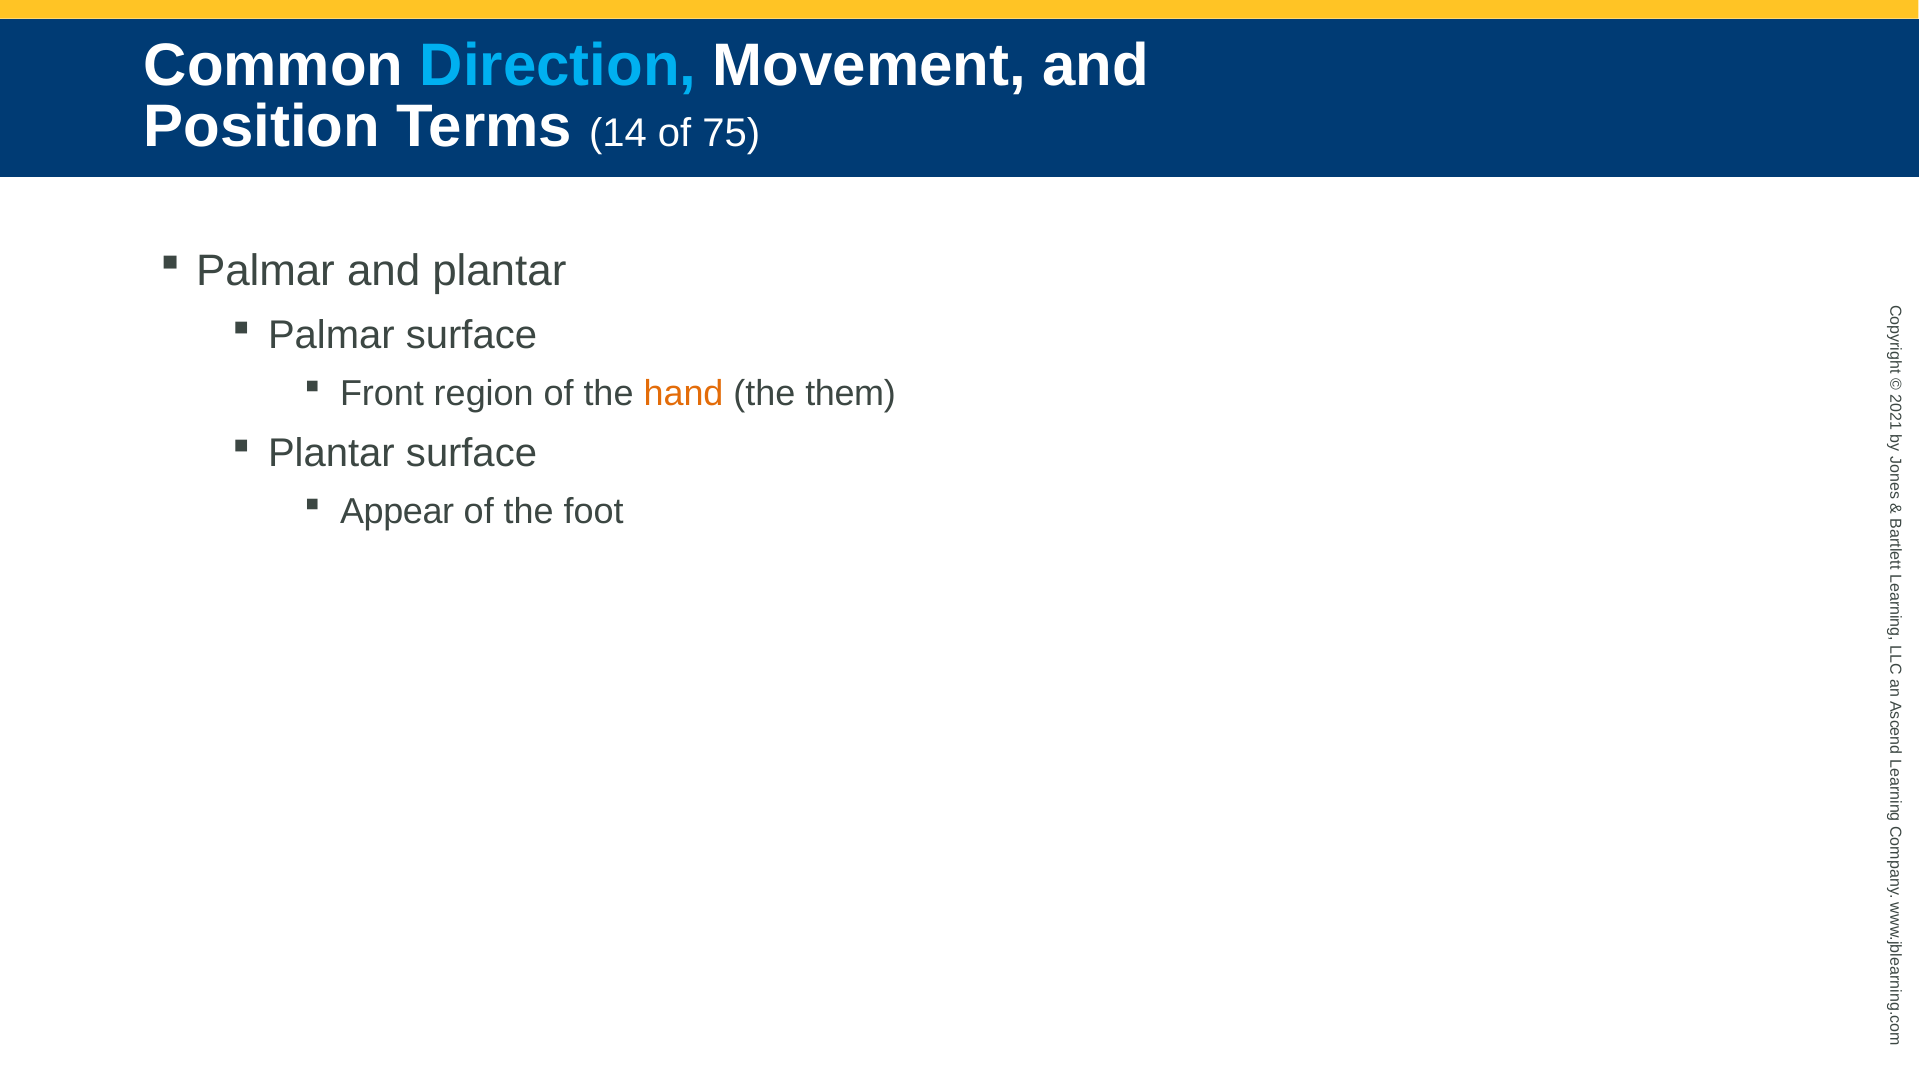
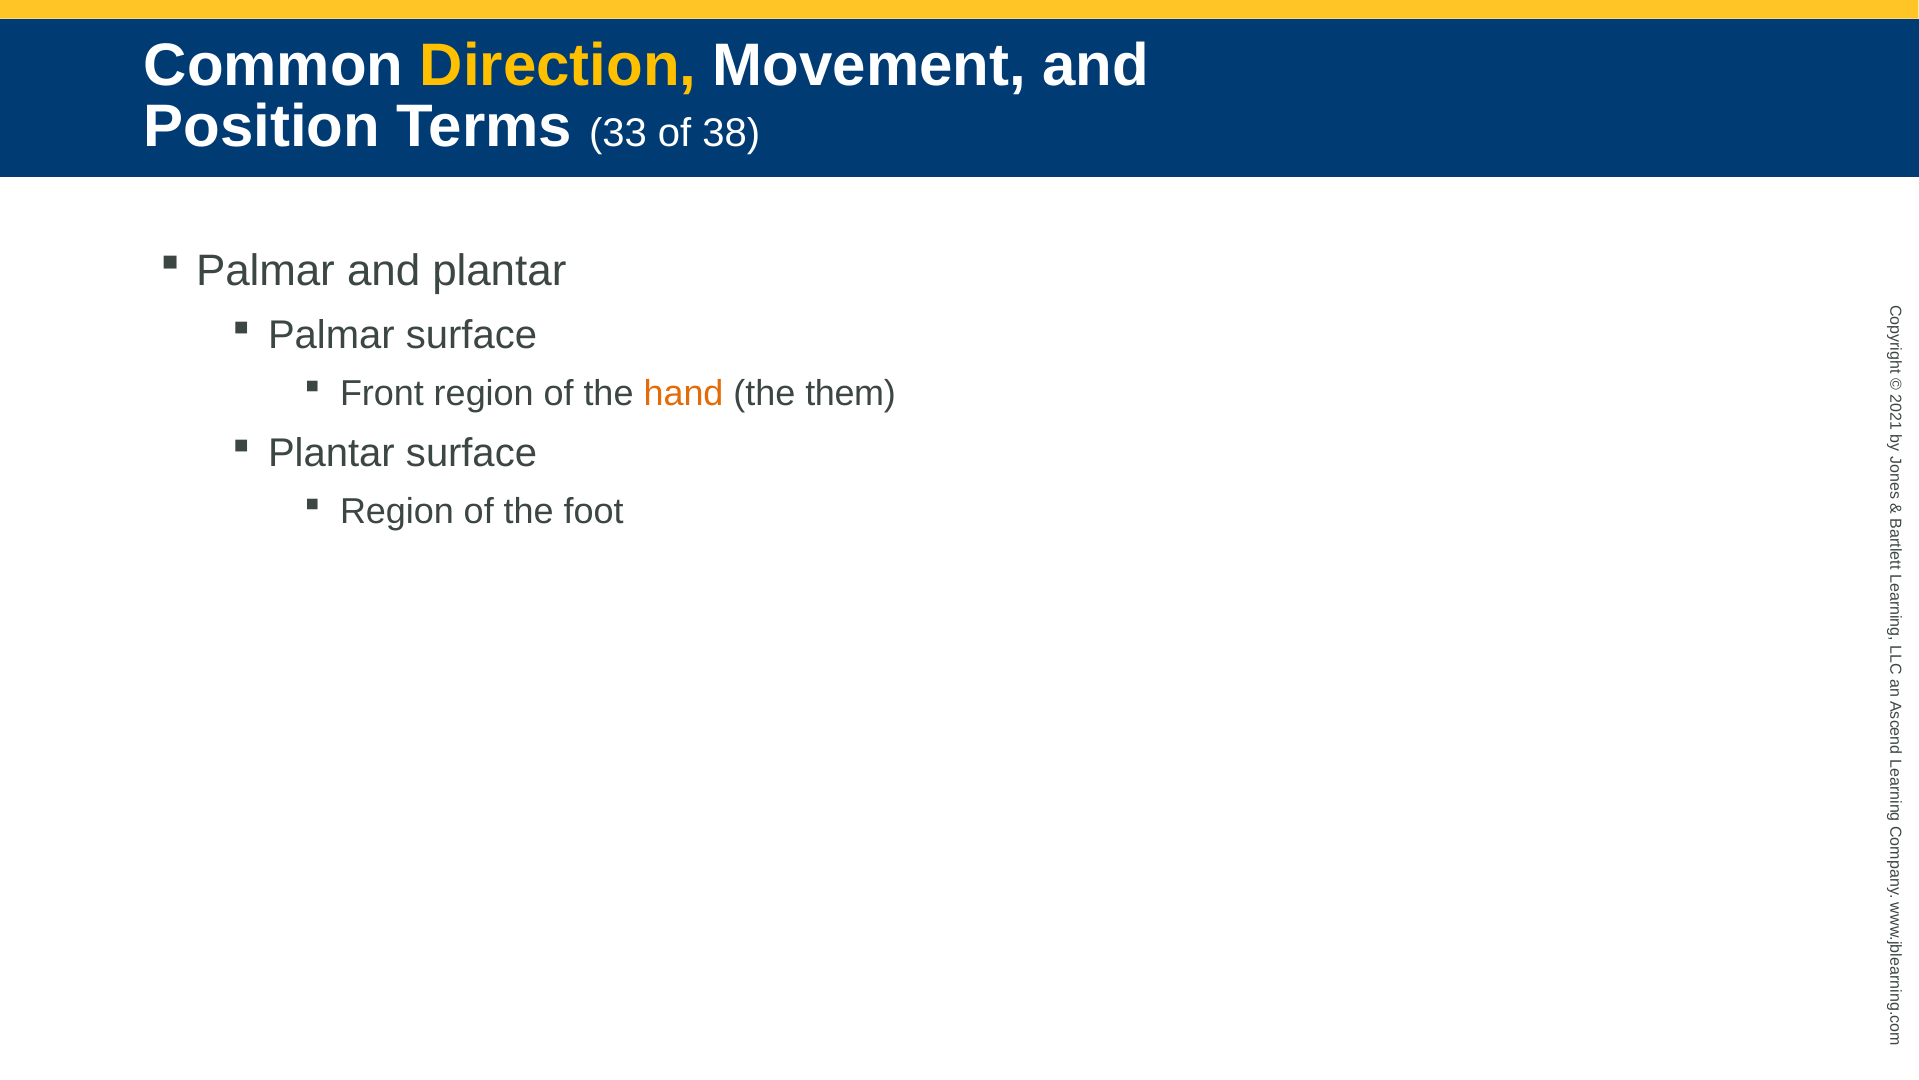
Direction colour: light blue -> yellow
14: 14 -> 33
75: 75 -> 38
Appear at (397, 511): Appear -> Region
